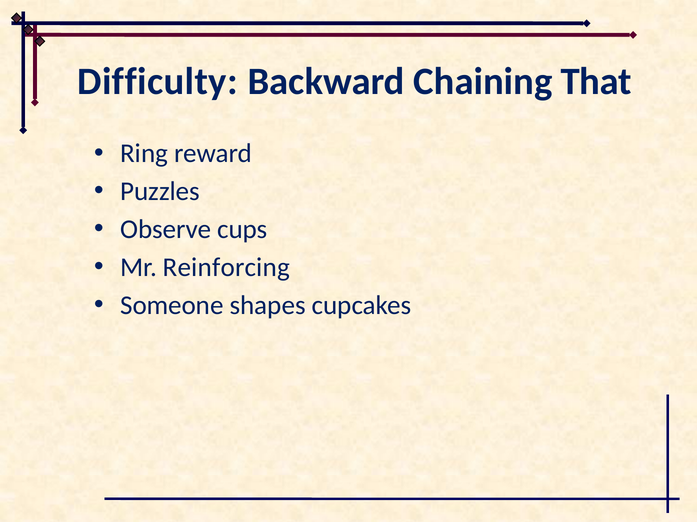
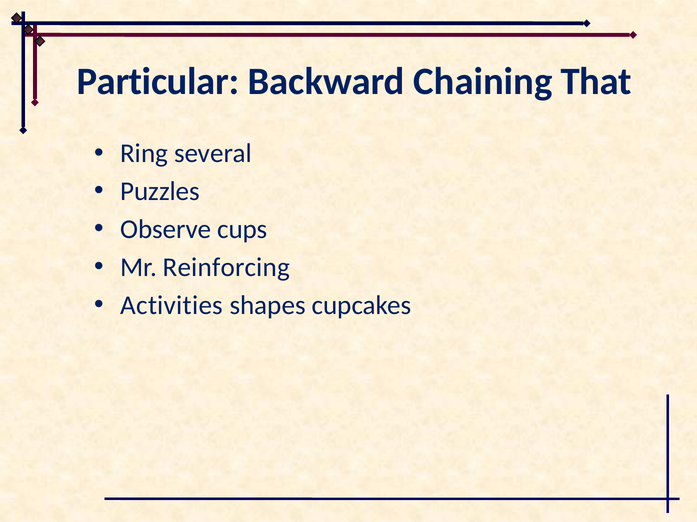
Difficulty: Difficulty -> Particular
reward: reward -> several
Someone: Someone -> Activities
